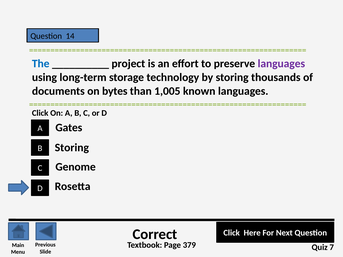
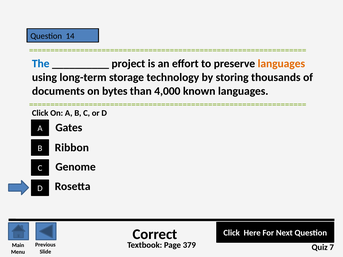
languages at (281, 64) colour: purple -> orange
1,005: 1,005 -> 4,000
Storing at (72, 148): Storing -> Ribbon
